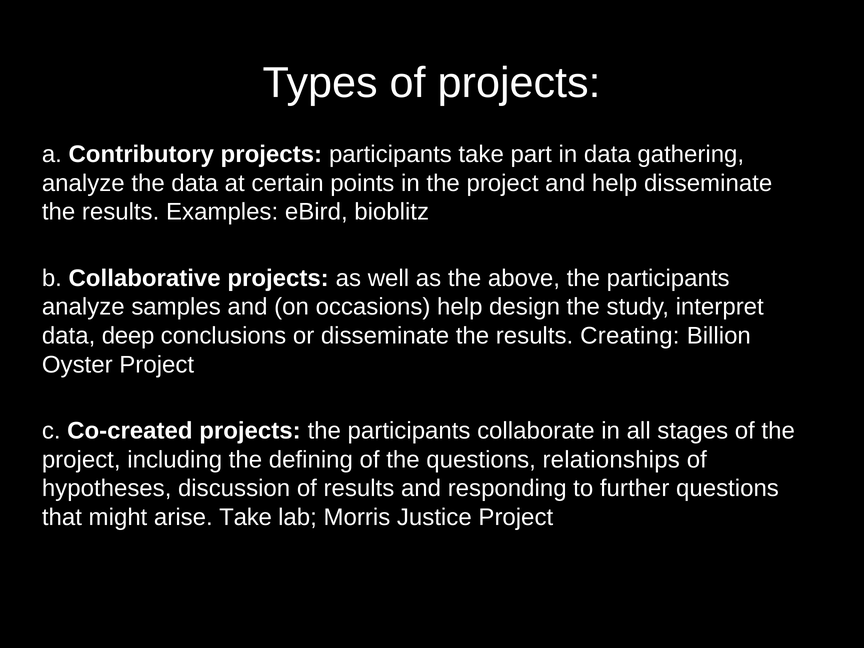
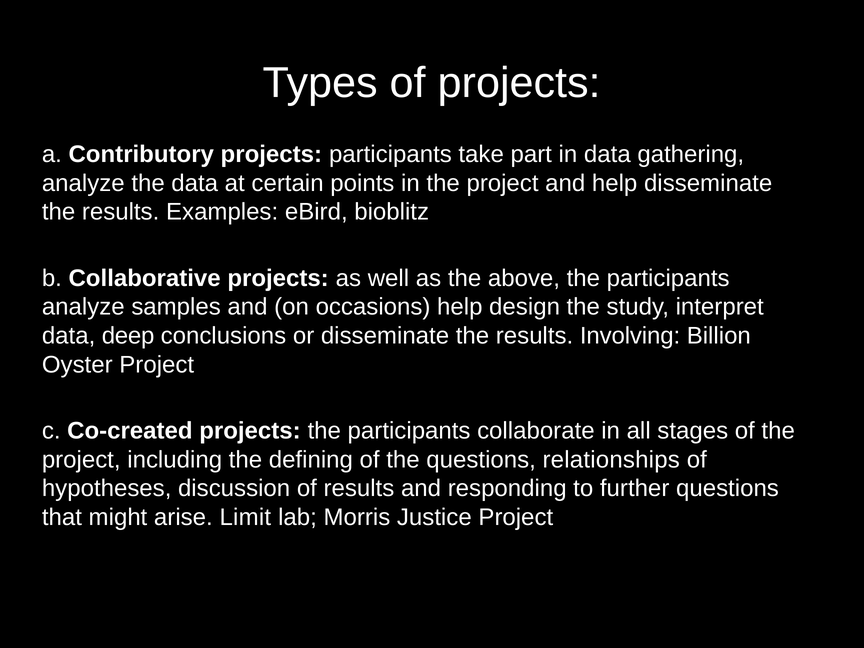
Creating: Creating -> Involving
arise Take: Take -> Limit
